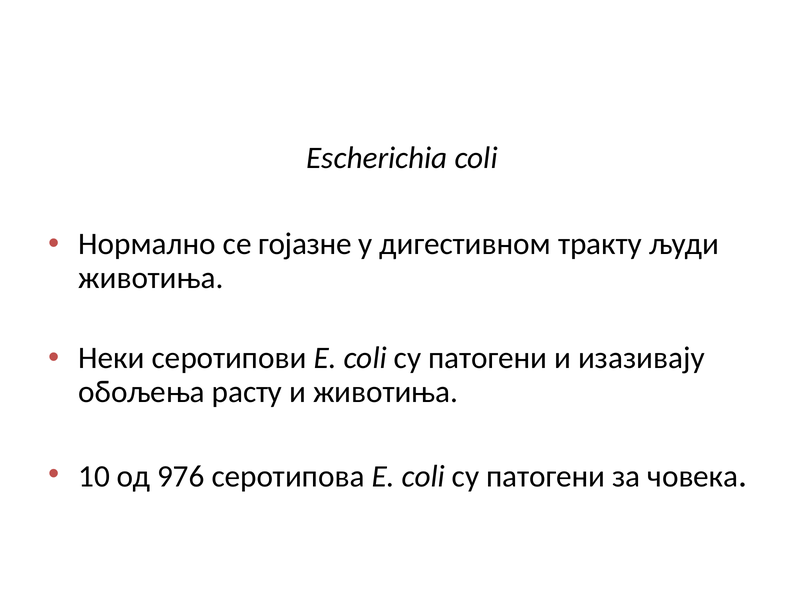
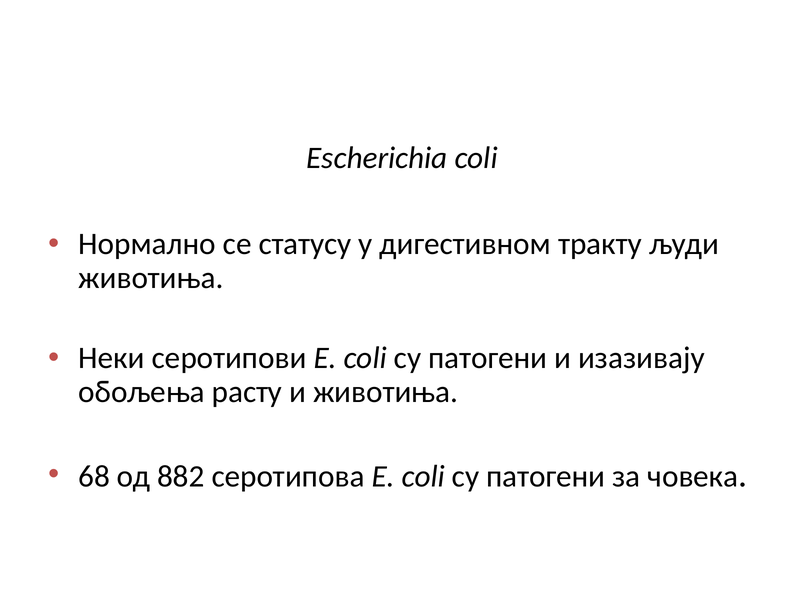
гојазне: гојазне -> статусу
10: 10 -> 68
976: 976 -> 882
